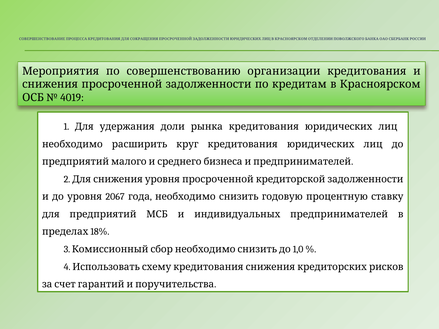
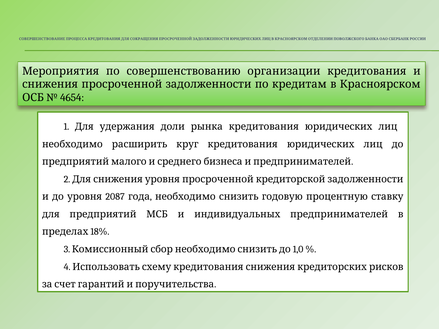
4019: 4019 -> 4654
2067: 2067 -> 2087
